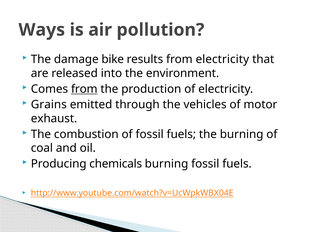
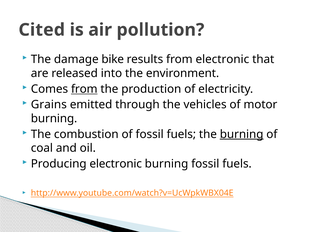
Ways: Ways -> Cited
from electricity: electricity -> electronic
exhaust at (54, 118): exhaust -> burning
burning at (242, 134) underline: none -> present
Producing chemicals: chemicals -> electronic
